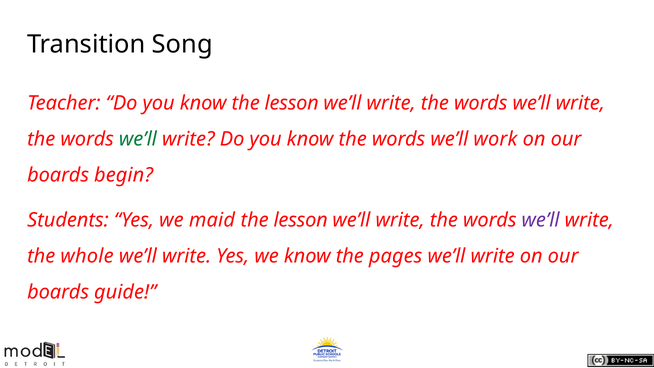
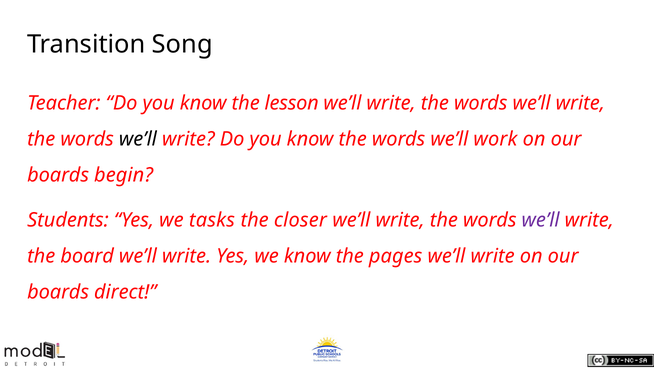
we’ll at (138, 139) colour: green -> black
maid: maid -> tasks
lesson at (301, 220): lesson -> closer
whole: whole -> board
guide: guide -> direct
